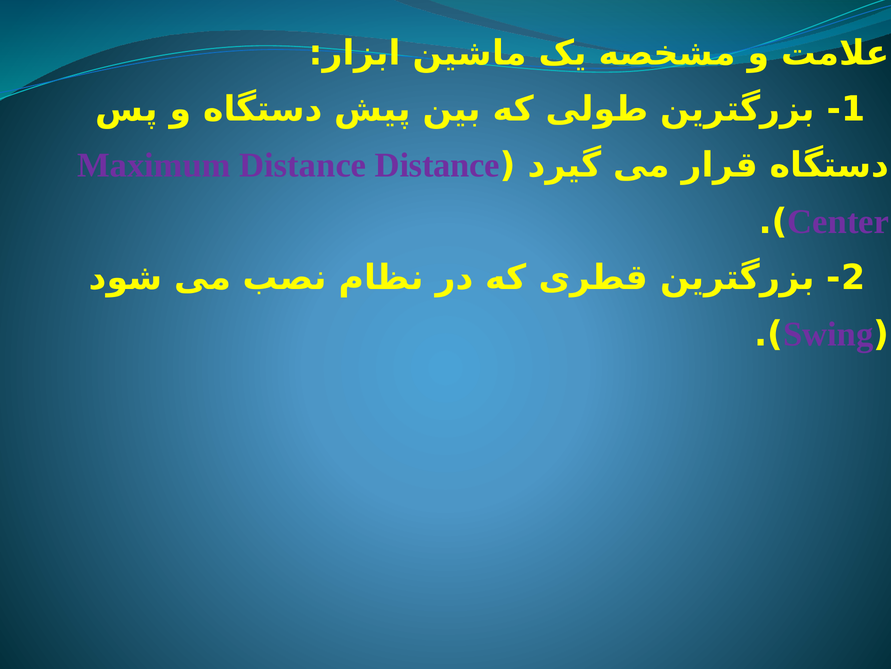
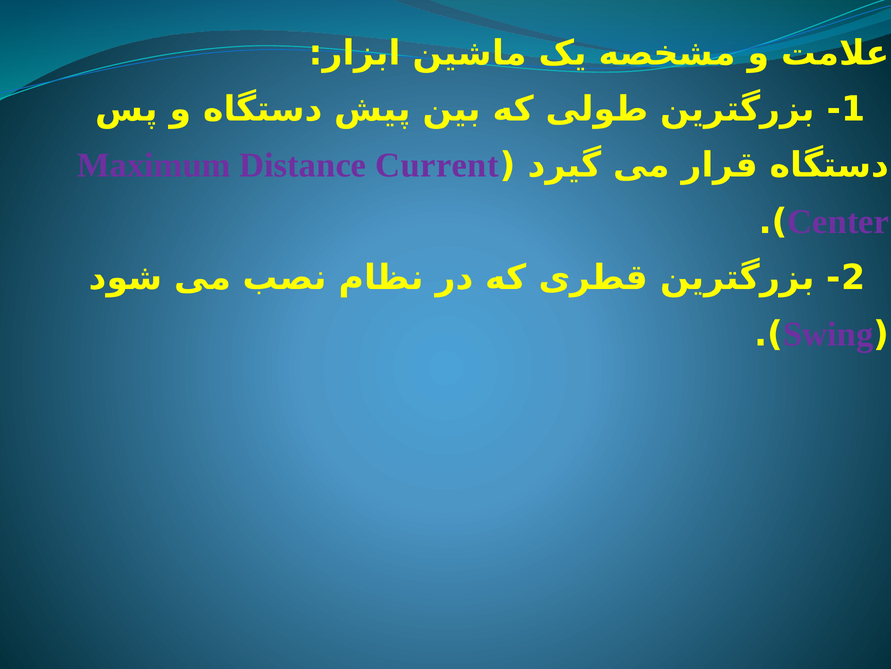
Distance Distance: Distance -> Current
